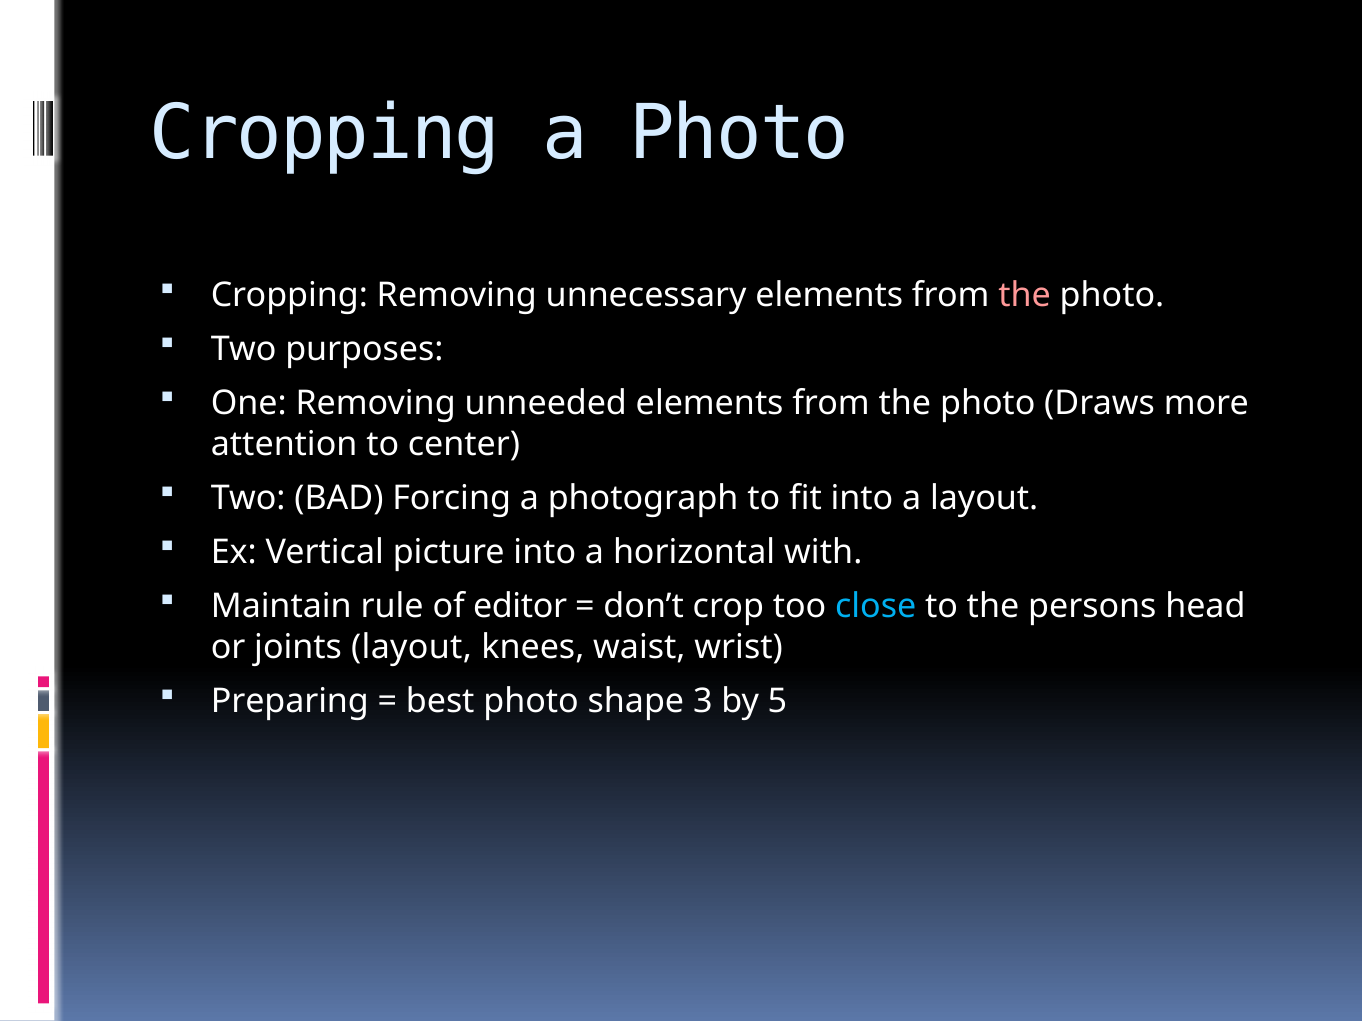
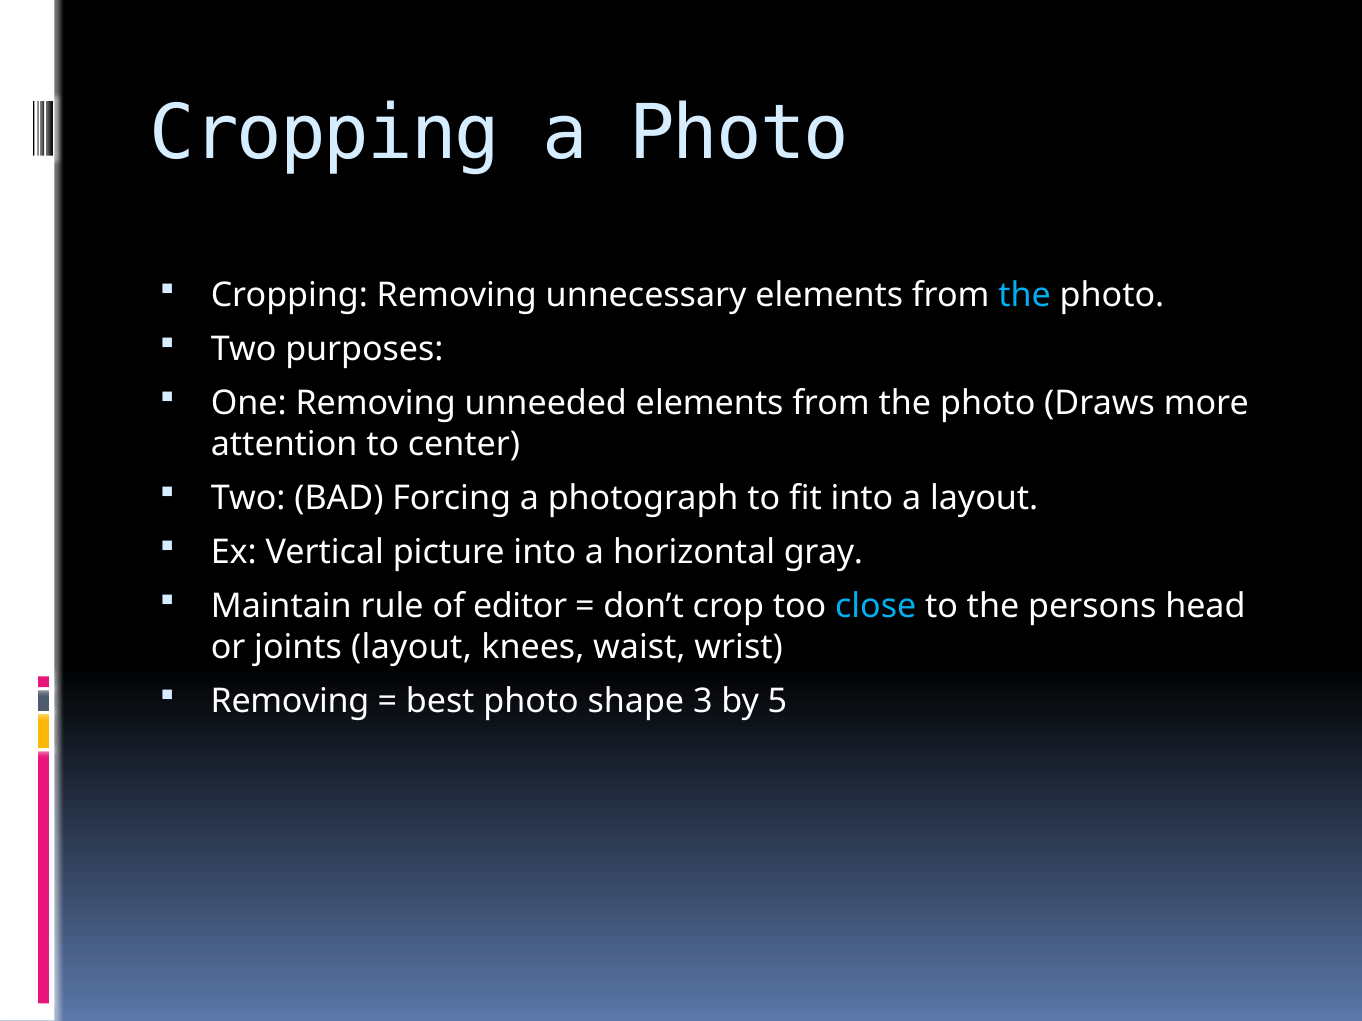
the at (1025, 295) colour: pink -> light blue
with: with -> gray
Preparing at (290, 702): Preparing -> Removing
